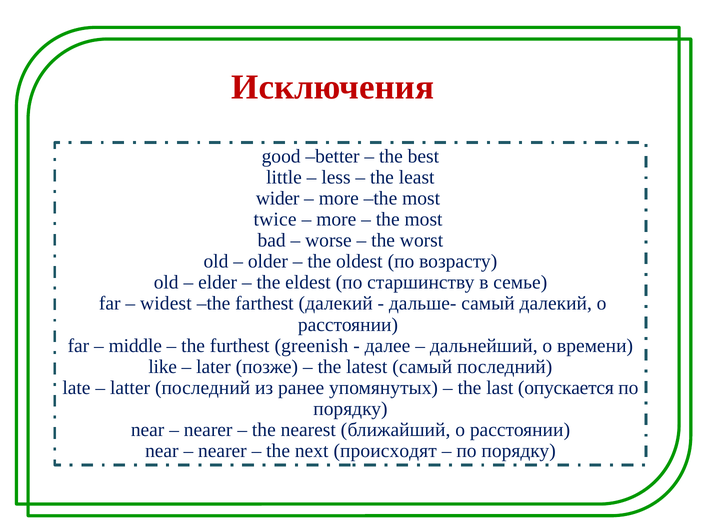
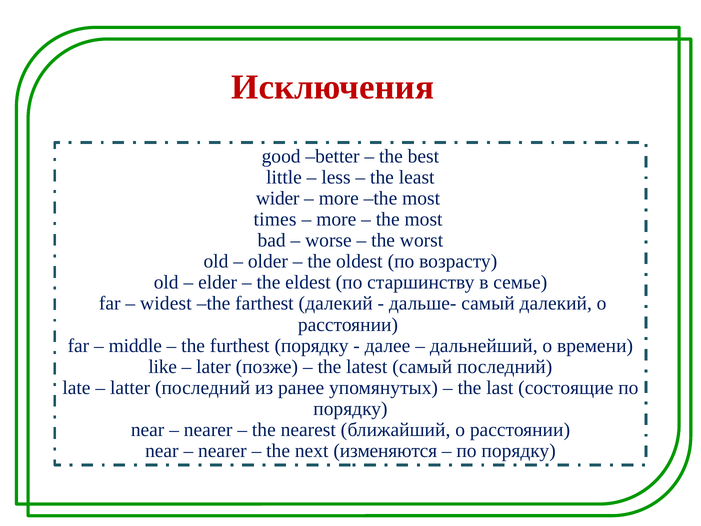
twice: twice -> times
furthest greenish: greenish -> порядку
опускается: опускается -> состоящие
происходят: происходят -> изменяются
